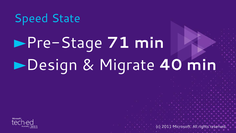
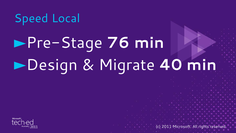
State: State -> Local
71: 71 -> 76
